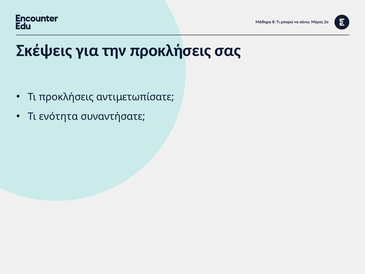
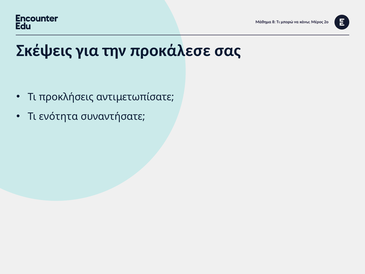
την προκλήσεις: προκλήσεις -> προκάλεσε
